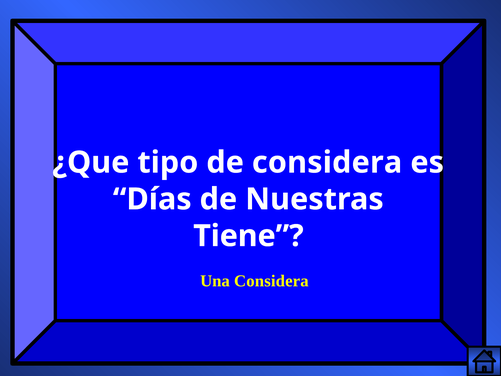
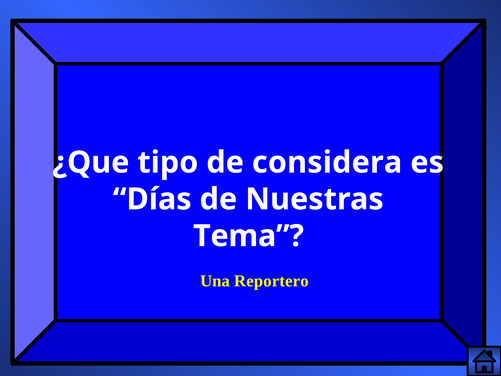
Tiene: Tiene -> Tema
Una Considera: Considera -> Reportero
